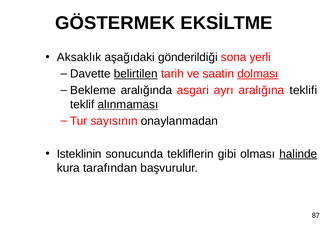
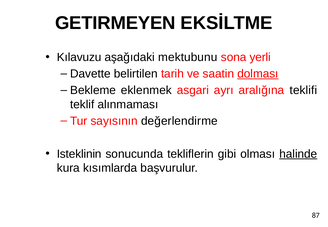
GÖSTERMEK: GÖSTERMEK -> GETIRMEYEN
Aksaklık: Aksaklık -> Kılavuzu
gönderildiği: gönderildiği -> mektubunu
belirtilen underline: present -> none
aralığında: aralığında -> eklenmek
alınmaması underline: present -> none
onaylanmadan: onaylanmadan -> değerlendirme
tarafından: tarafından -> kısımlarda
